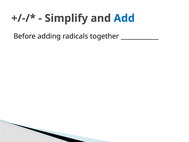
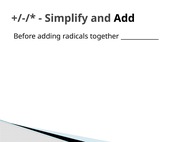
Add colour: blue -> black
